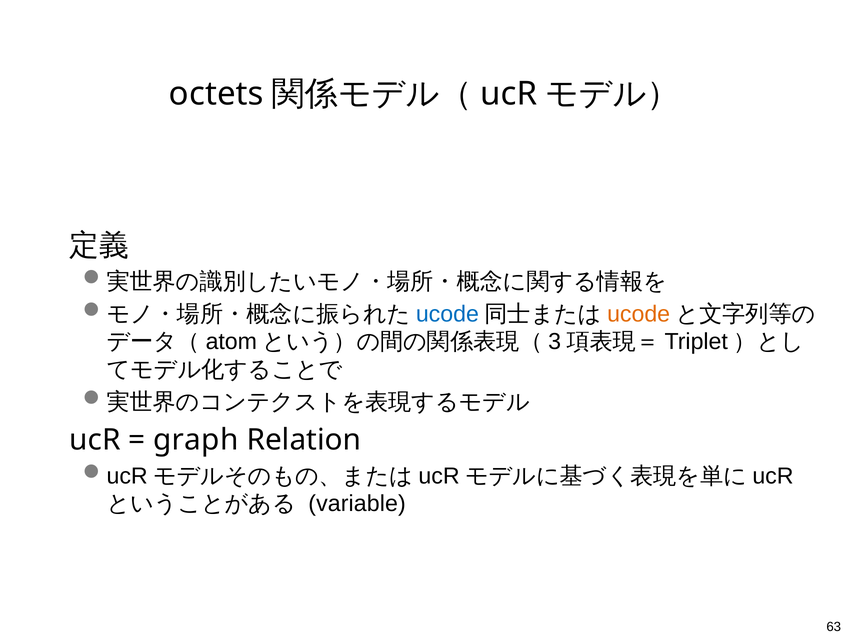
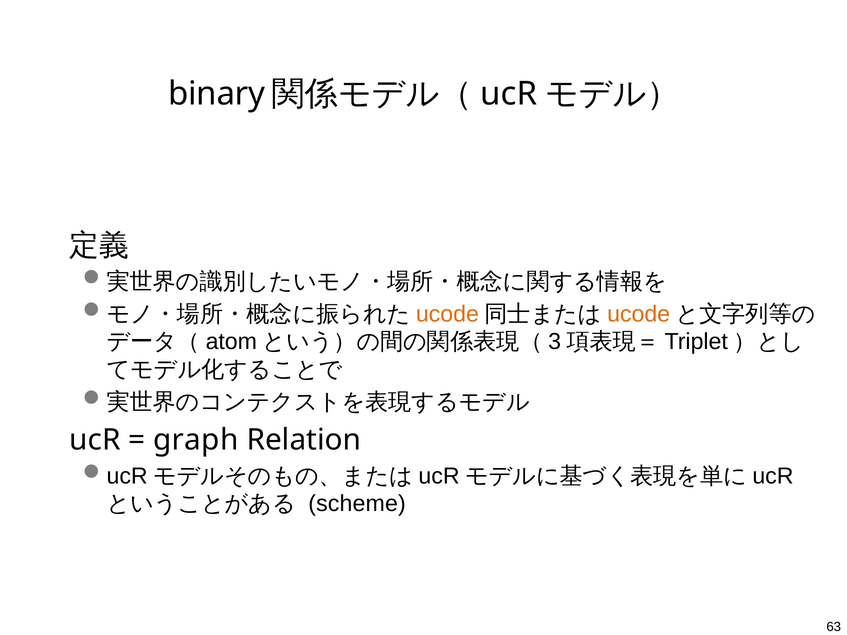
octets: octets -> binary
ucode at (447, 314) colour: blue -> orange
variable: variable -> scheme
